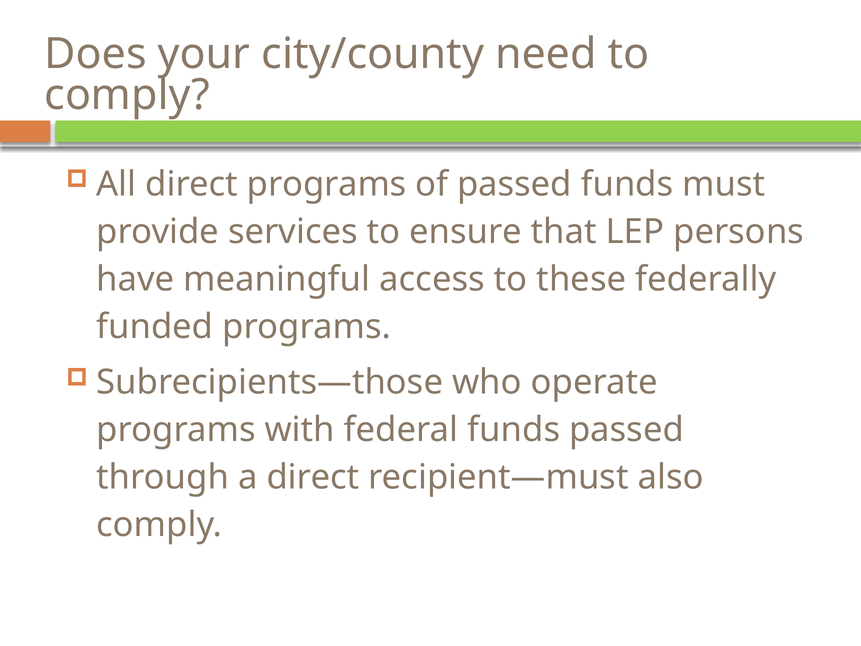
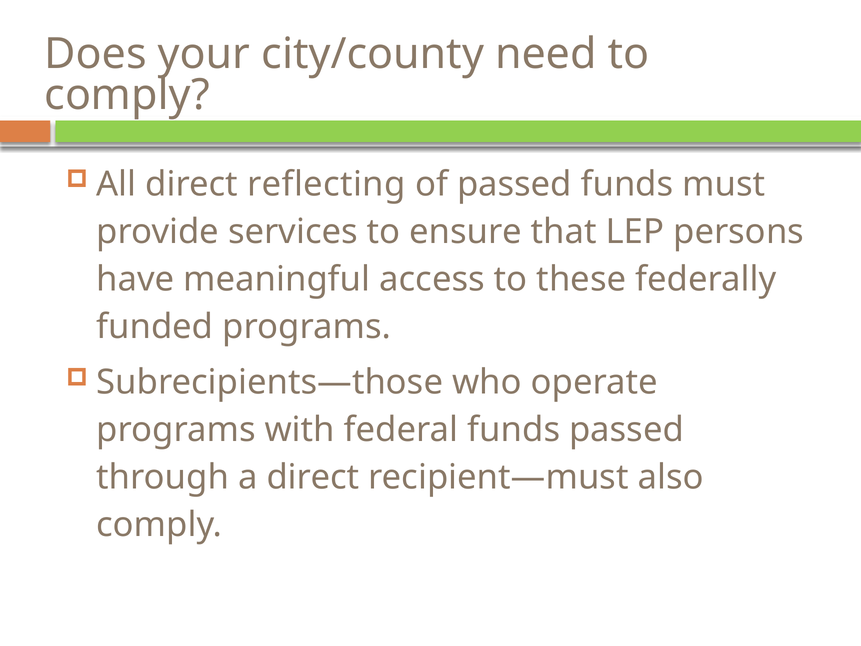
direct programs: programs -> reflecting
